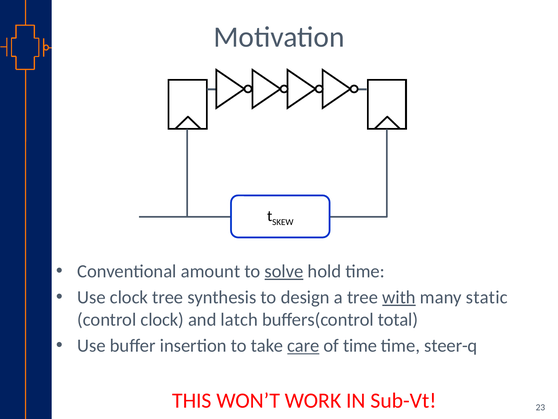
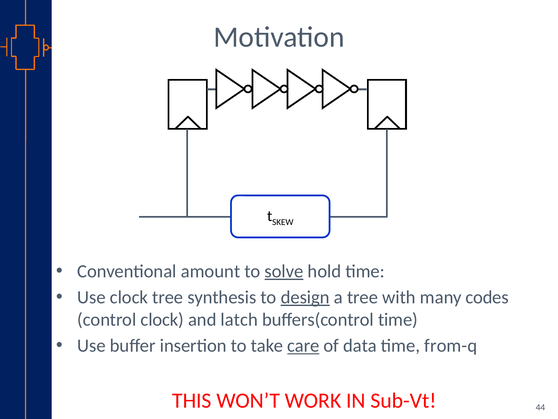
design underline: none -> present
with underline: present -> none
static: static -> codes
buffers(control total: total -> time
of time: time -> data
steer-q: steer-q -> from-q
23: 23 -> 44
